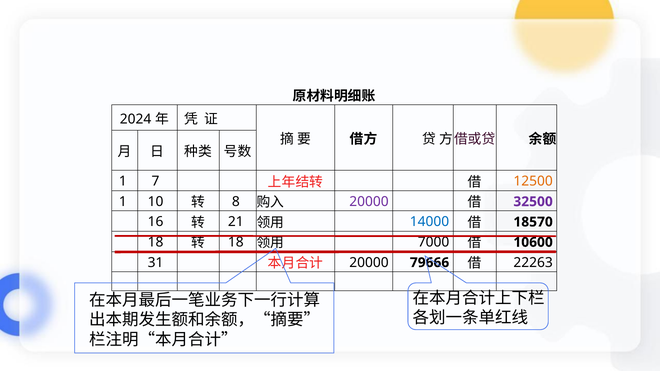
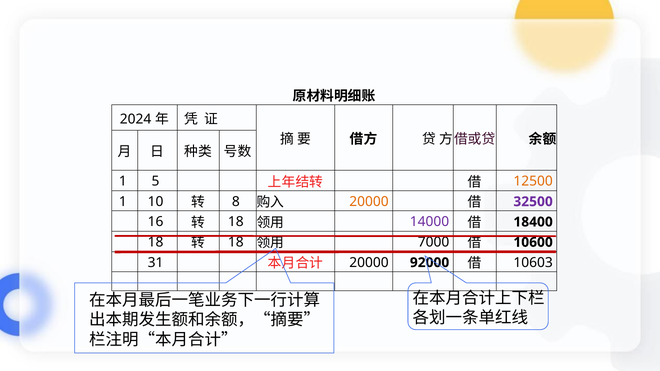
7: 7 -> 5
20000 at (369, 202) colour: purple -> orange
21 at (236, 222): 21 -> 18
14000 colour: blue -> purple
18570: 18570 -> 18400
79666: 79666 -> 92000
22263: 22263 -> 10603
